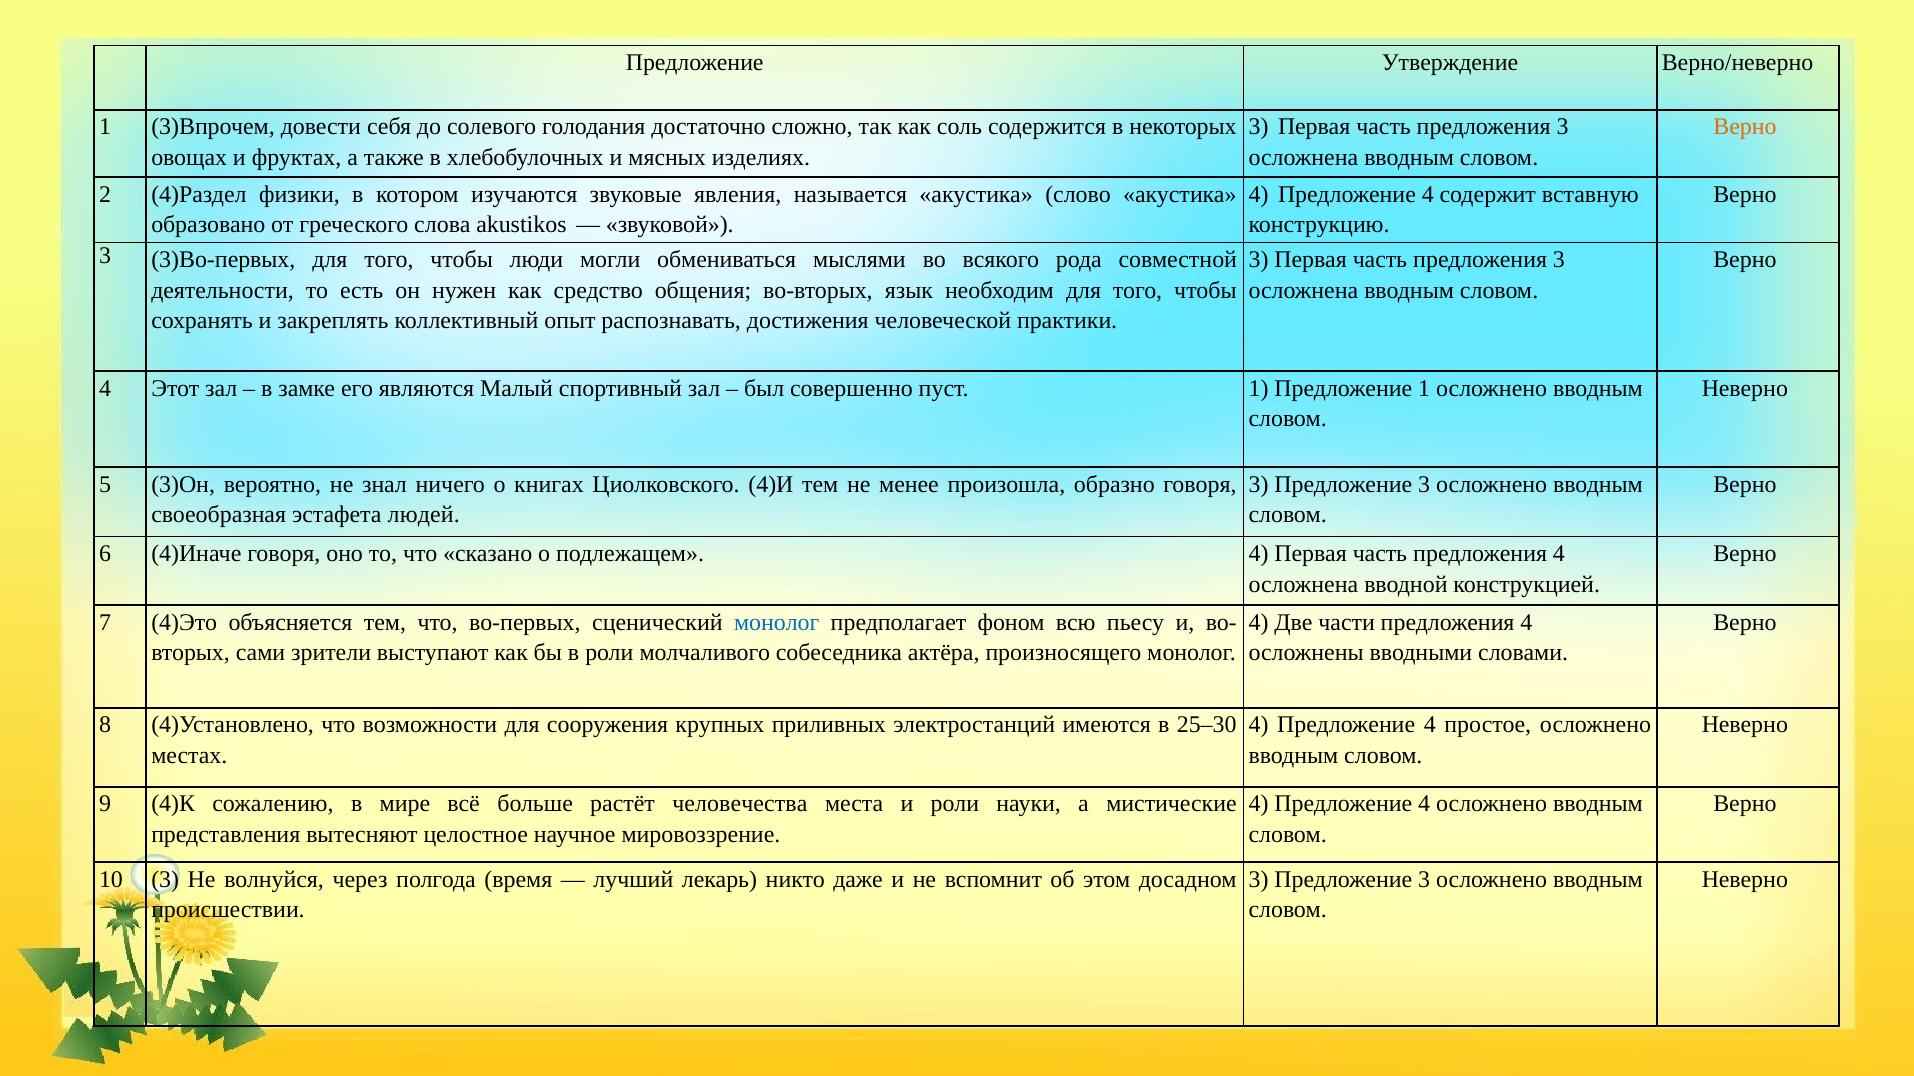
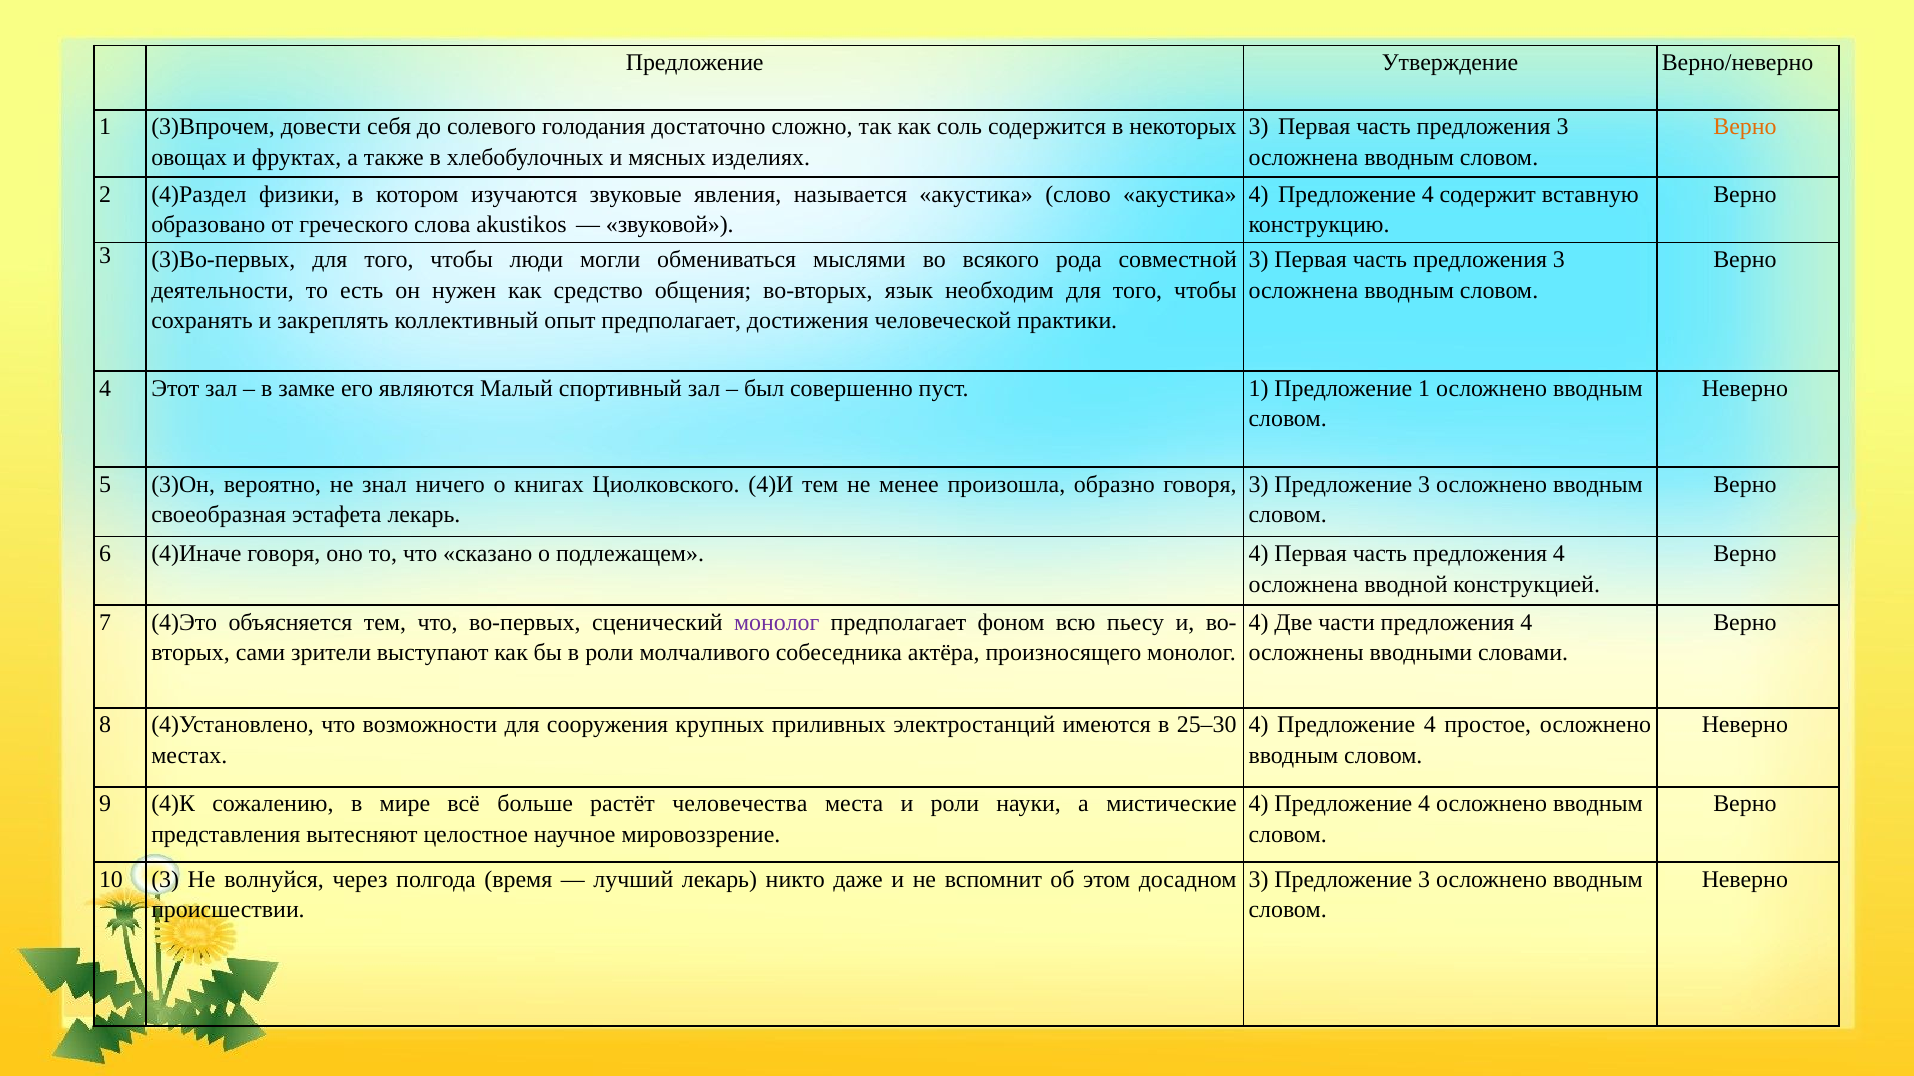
опыт распознавать: распознавать -> предполагает
эстафета людей: людей -> лекарь
монолог at (777, 623) colour: blue -> purple
